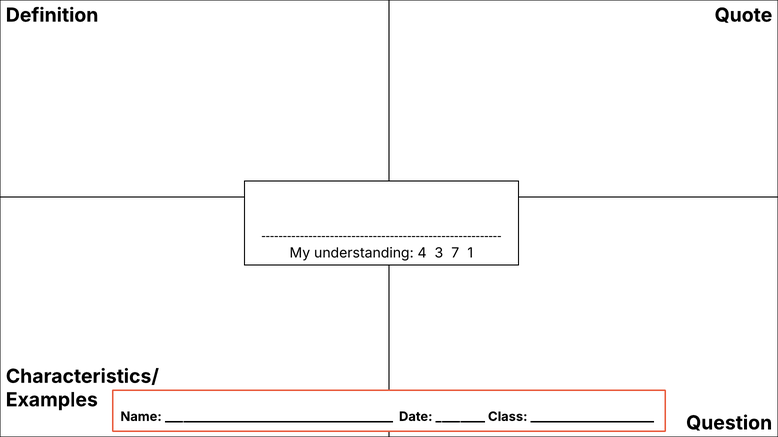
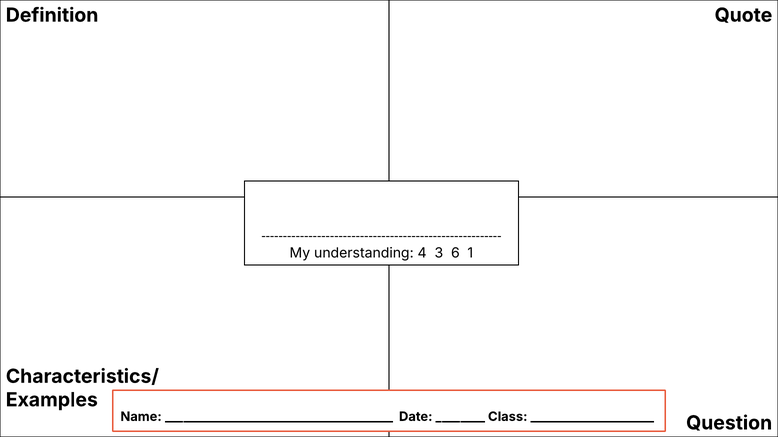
7: 7 -> 6
